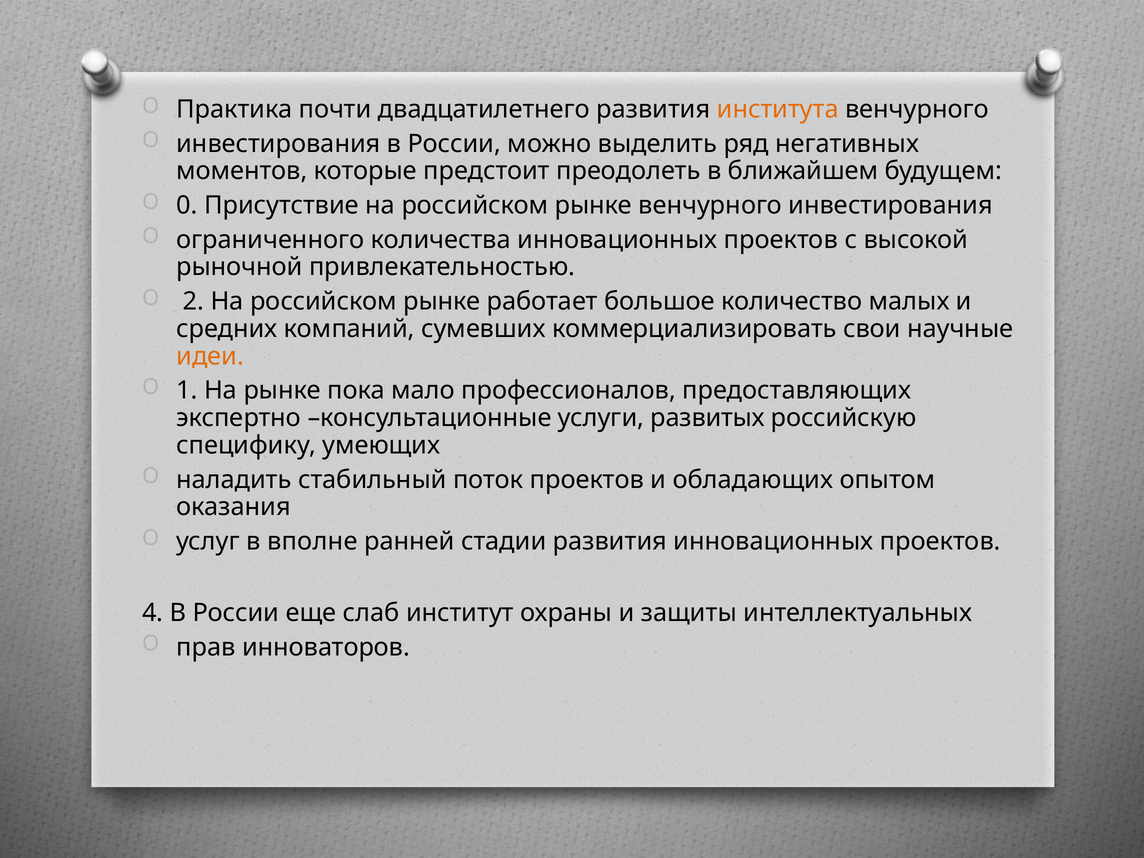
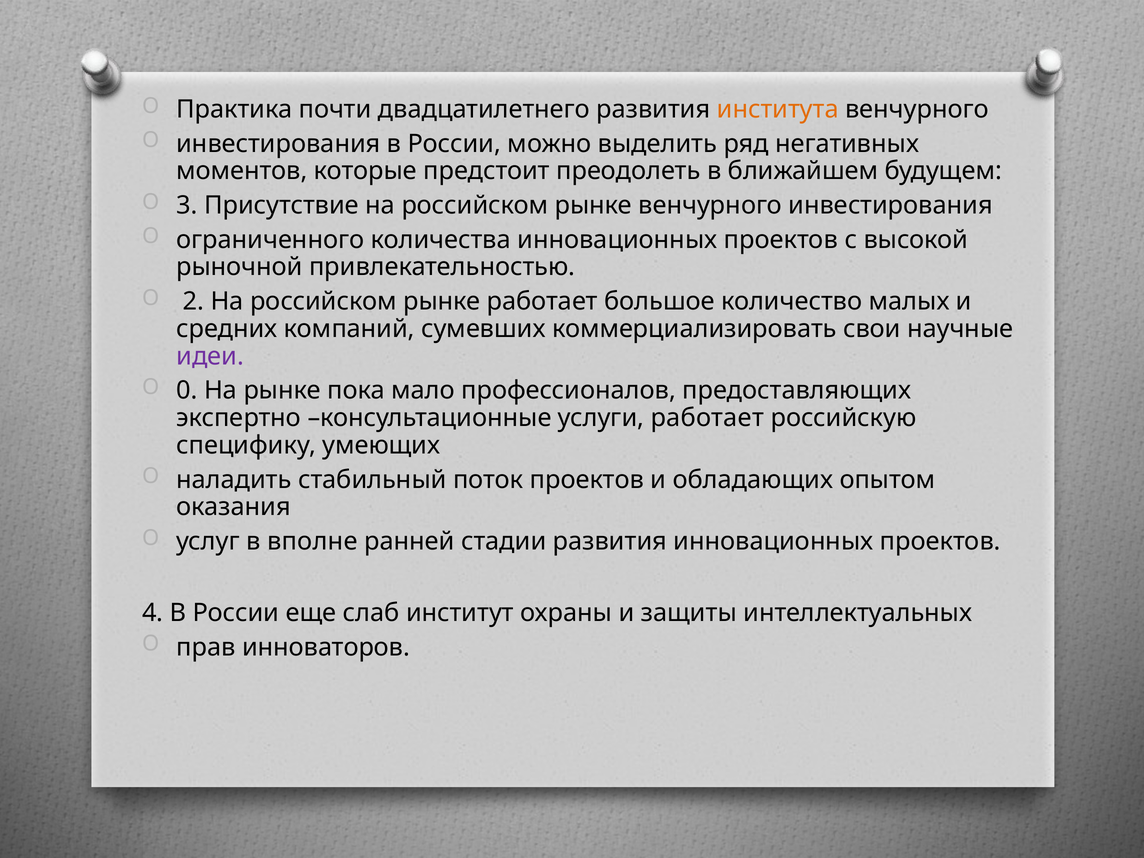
0: 0 -> 3
идеи colour: orange -> purple
1: 1 -> 0
услуги развитых: развитых -> работает
